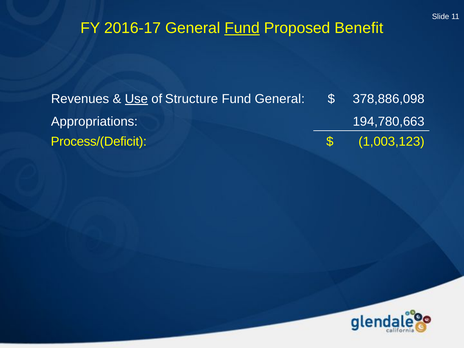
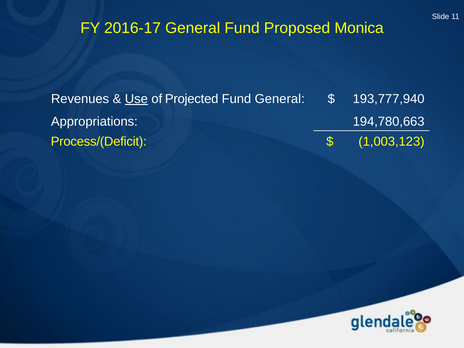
Fund at (242, 28) underline: present -> none
Benefit: Benefit -> Monica
Structure: Structure -> Projected
378,886,098: 378,886,098 -> 193,777,940
